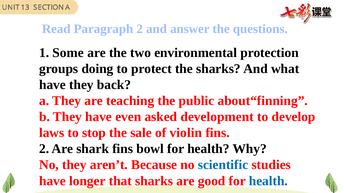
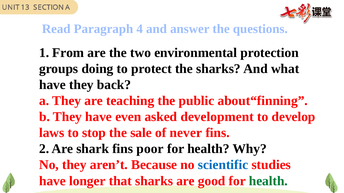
Paragraph 2: 2 -> 4
Some: Some -> From
violin: violin -> never
bowl: bowl -> poor
health at (268, 181) colour: blue -> green
